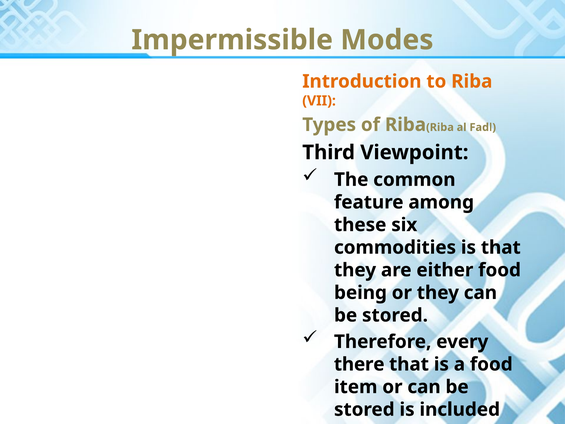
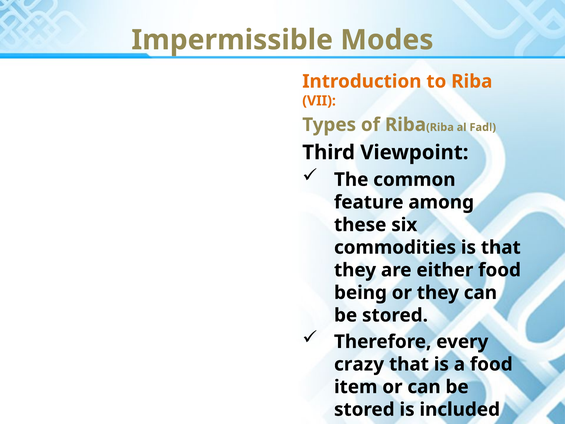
there: there -> crazy
